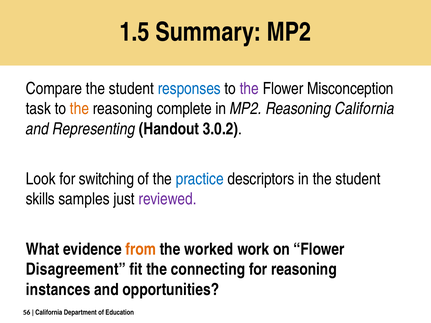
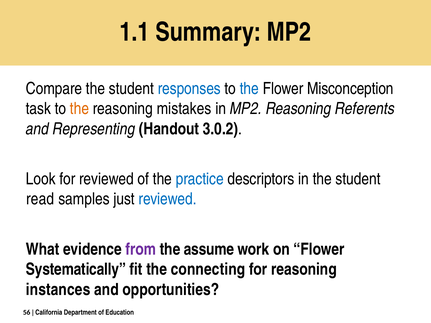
1.5: 1.5 -> 1.1
the at (249, 89) colour: purple -> blue
complete: complete -> mistakes
Reasoning California: California -> Referents
for switching: switching -> reviewed
skills: skills -> read
reviewed at (168, 199) colour: purple -> blue
from colour: orange -> purple
worked: worked -> assume
Disagreement: Disagreement -> Systematically
